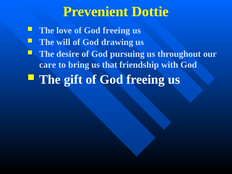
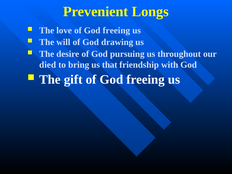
Dottie: Dottie -> Longs
care: care -> died
